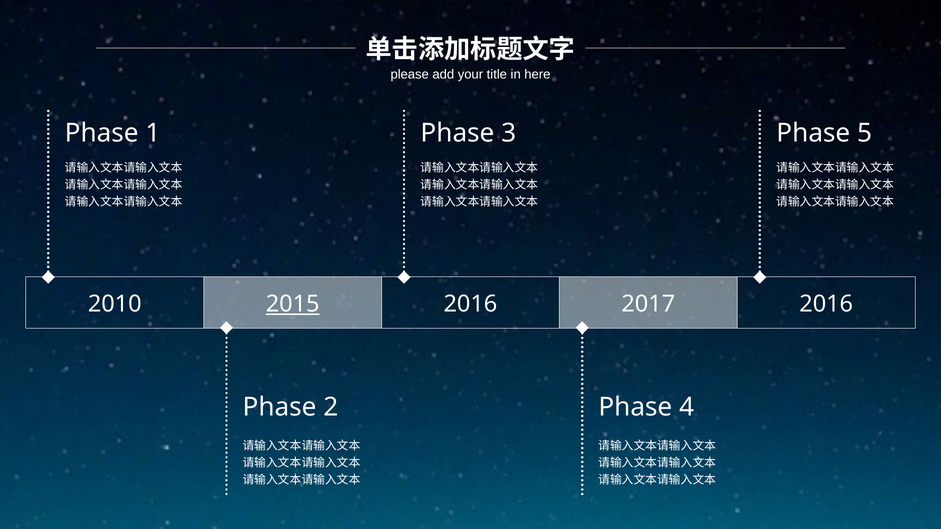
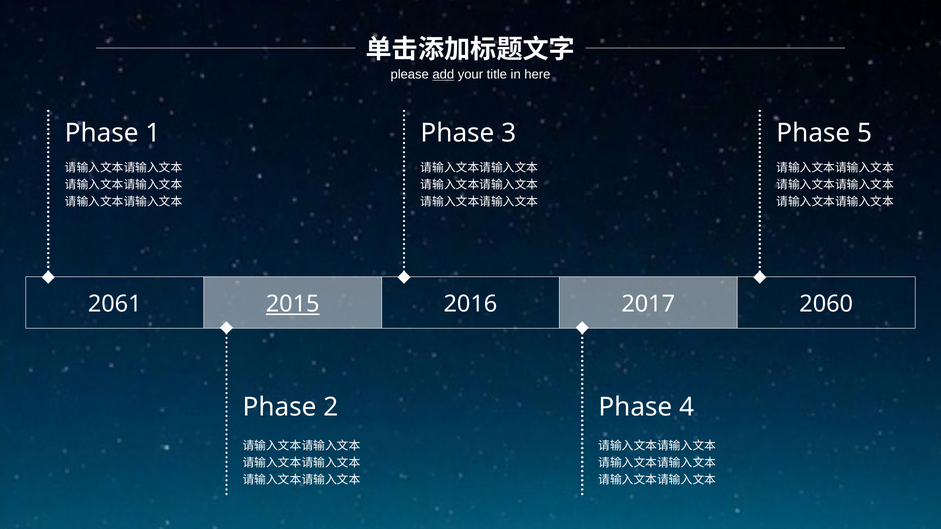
add underline: none -> present
2010: 2010 -> 2061
2017 2016: 2016 -> 2060
